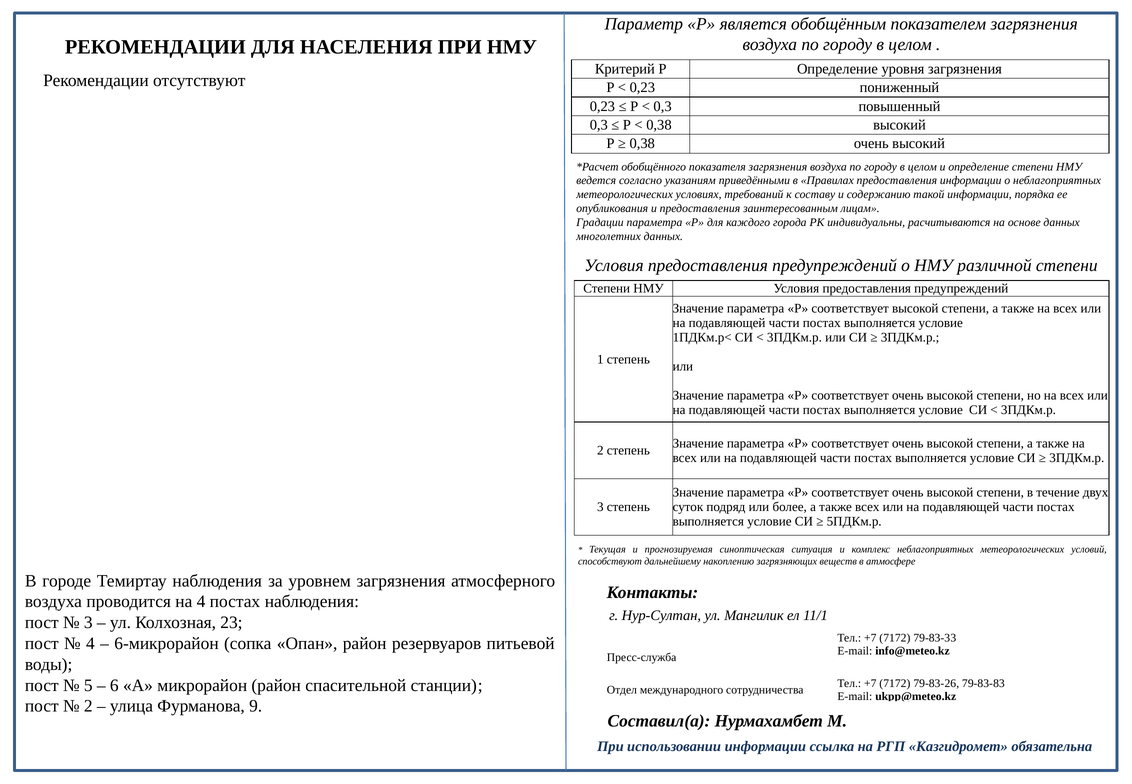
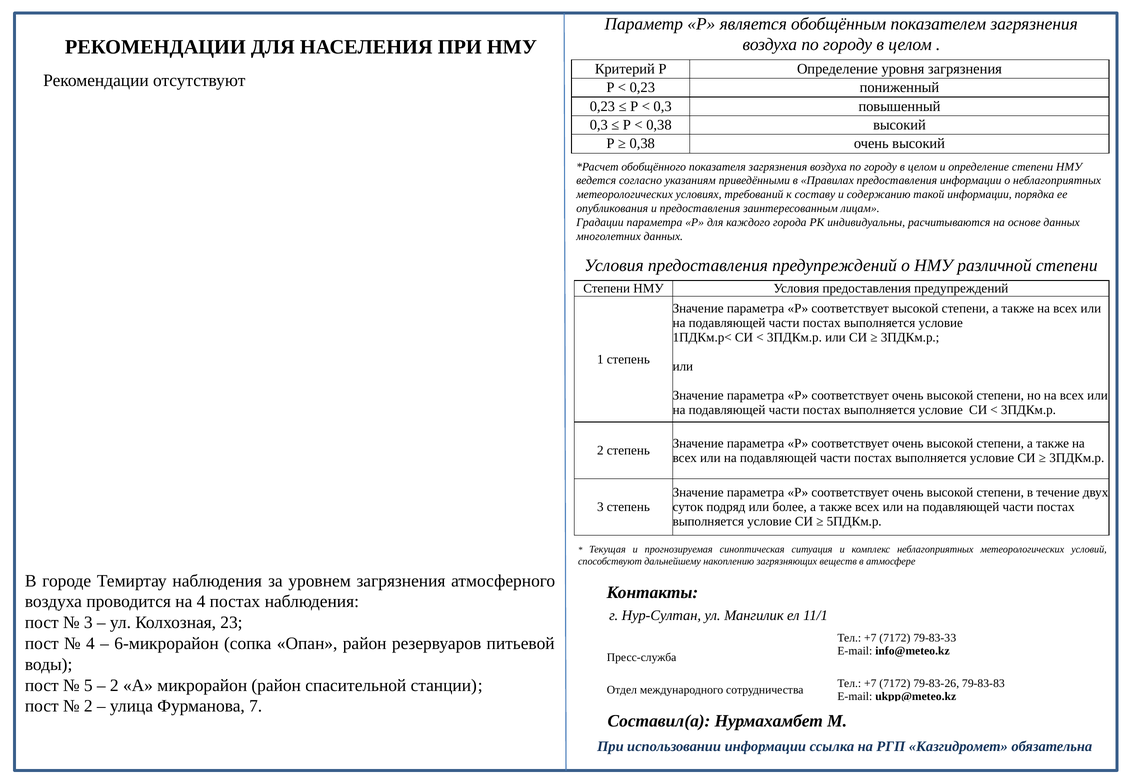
6 at (114, 685): 6 -> 2
9: 9 -> 7
